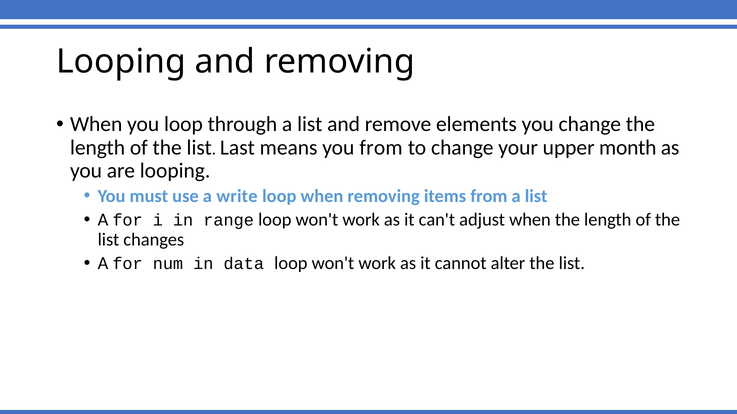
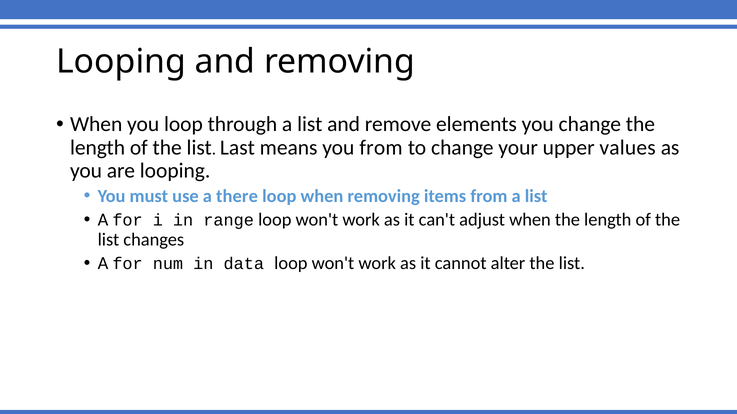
month: month -> values
write: write -> there
